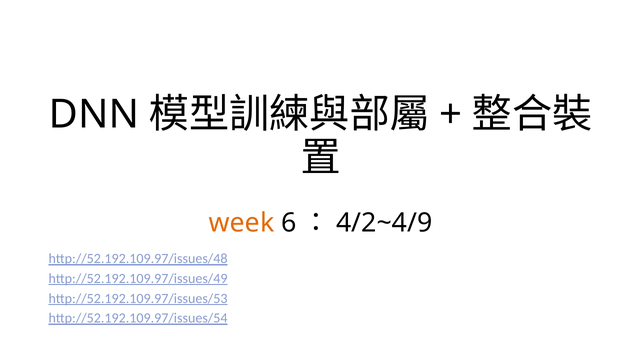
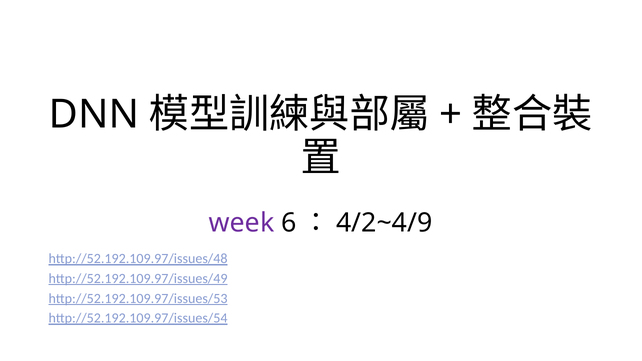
week colour: orange -> purple
